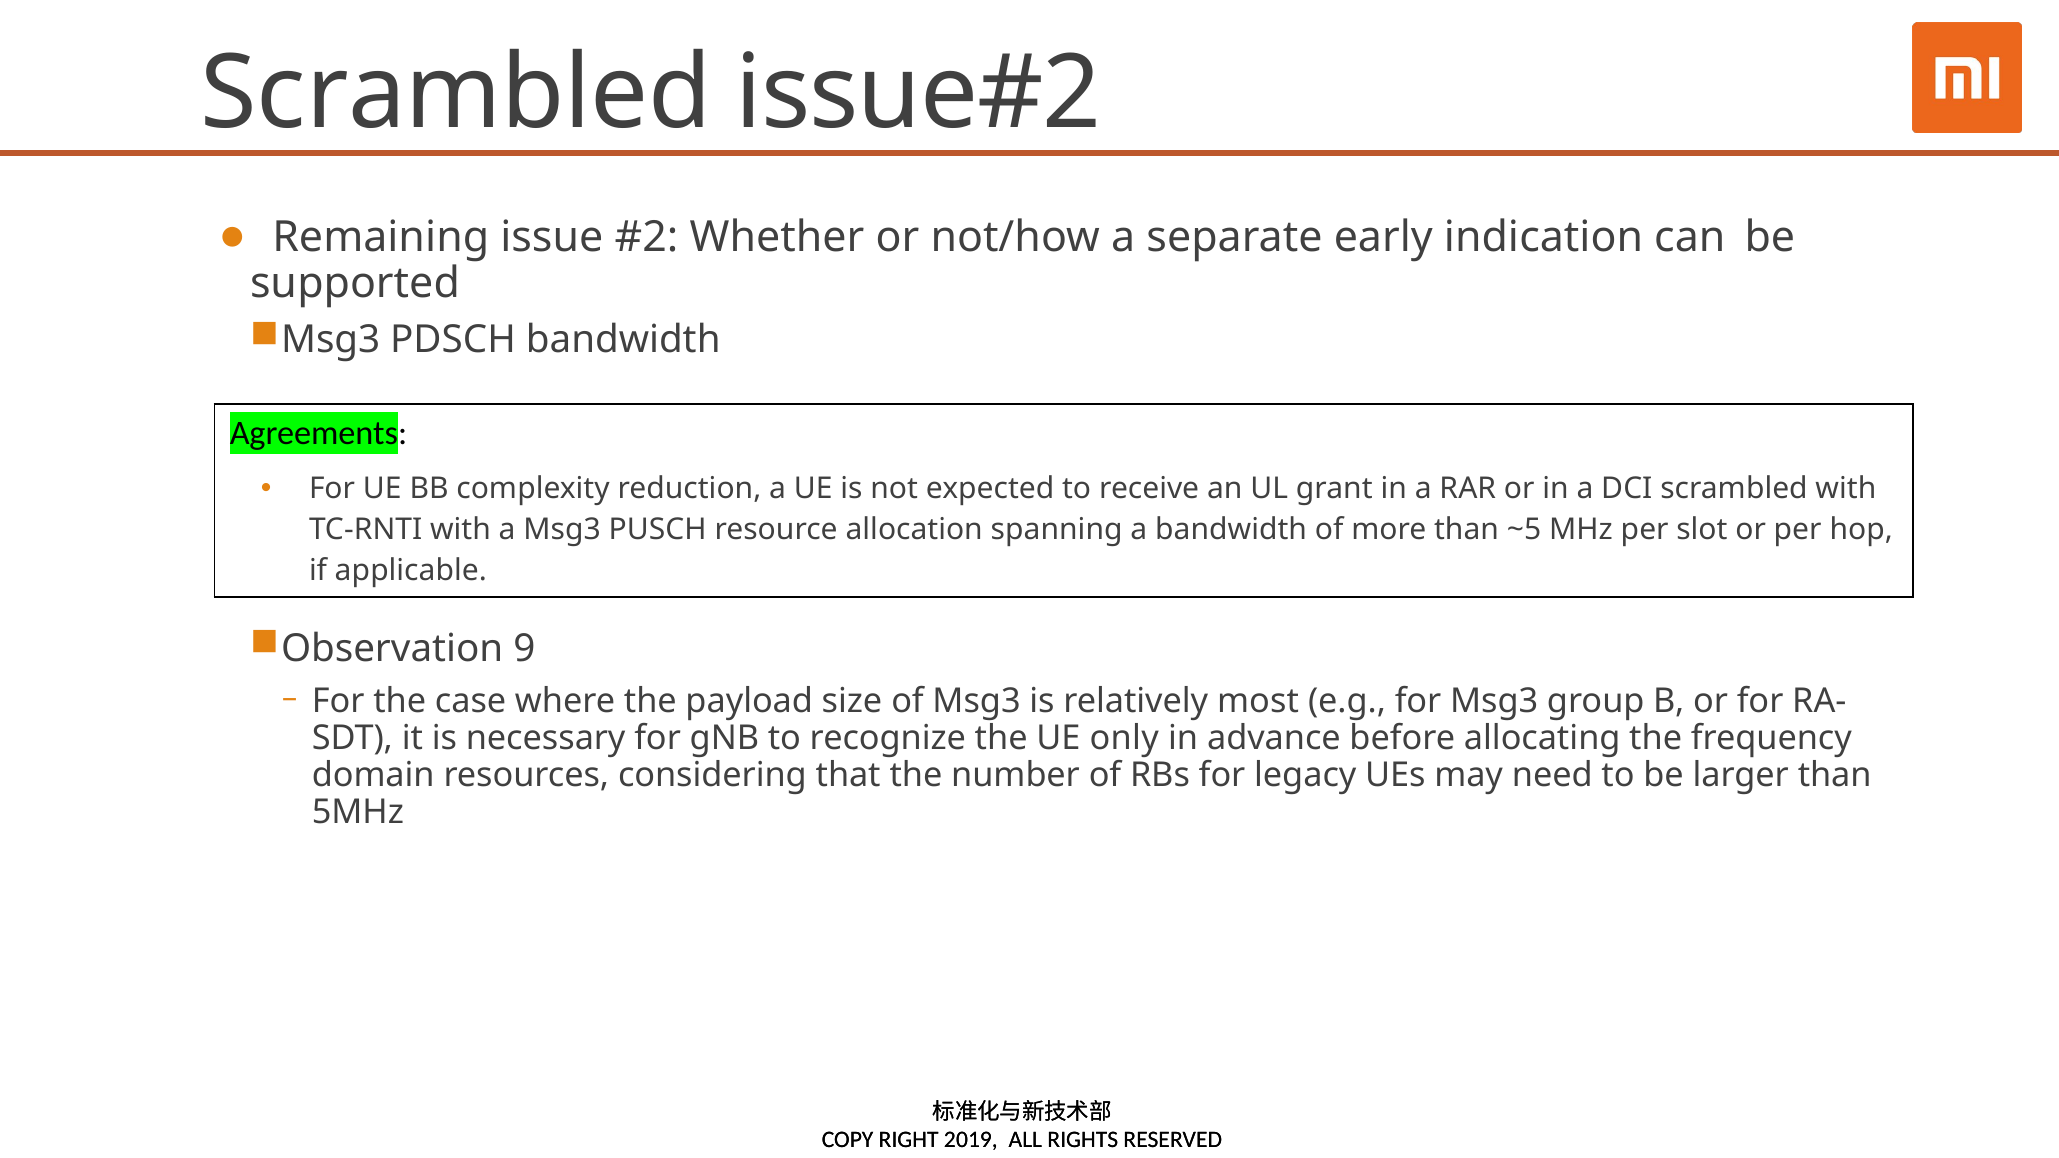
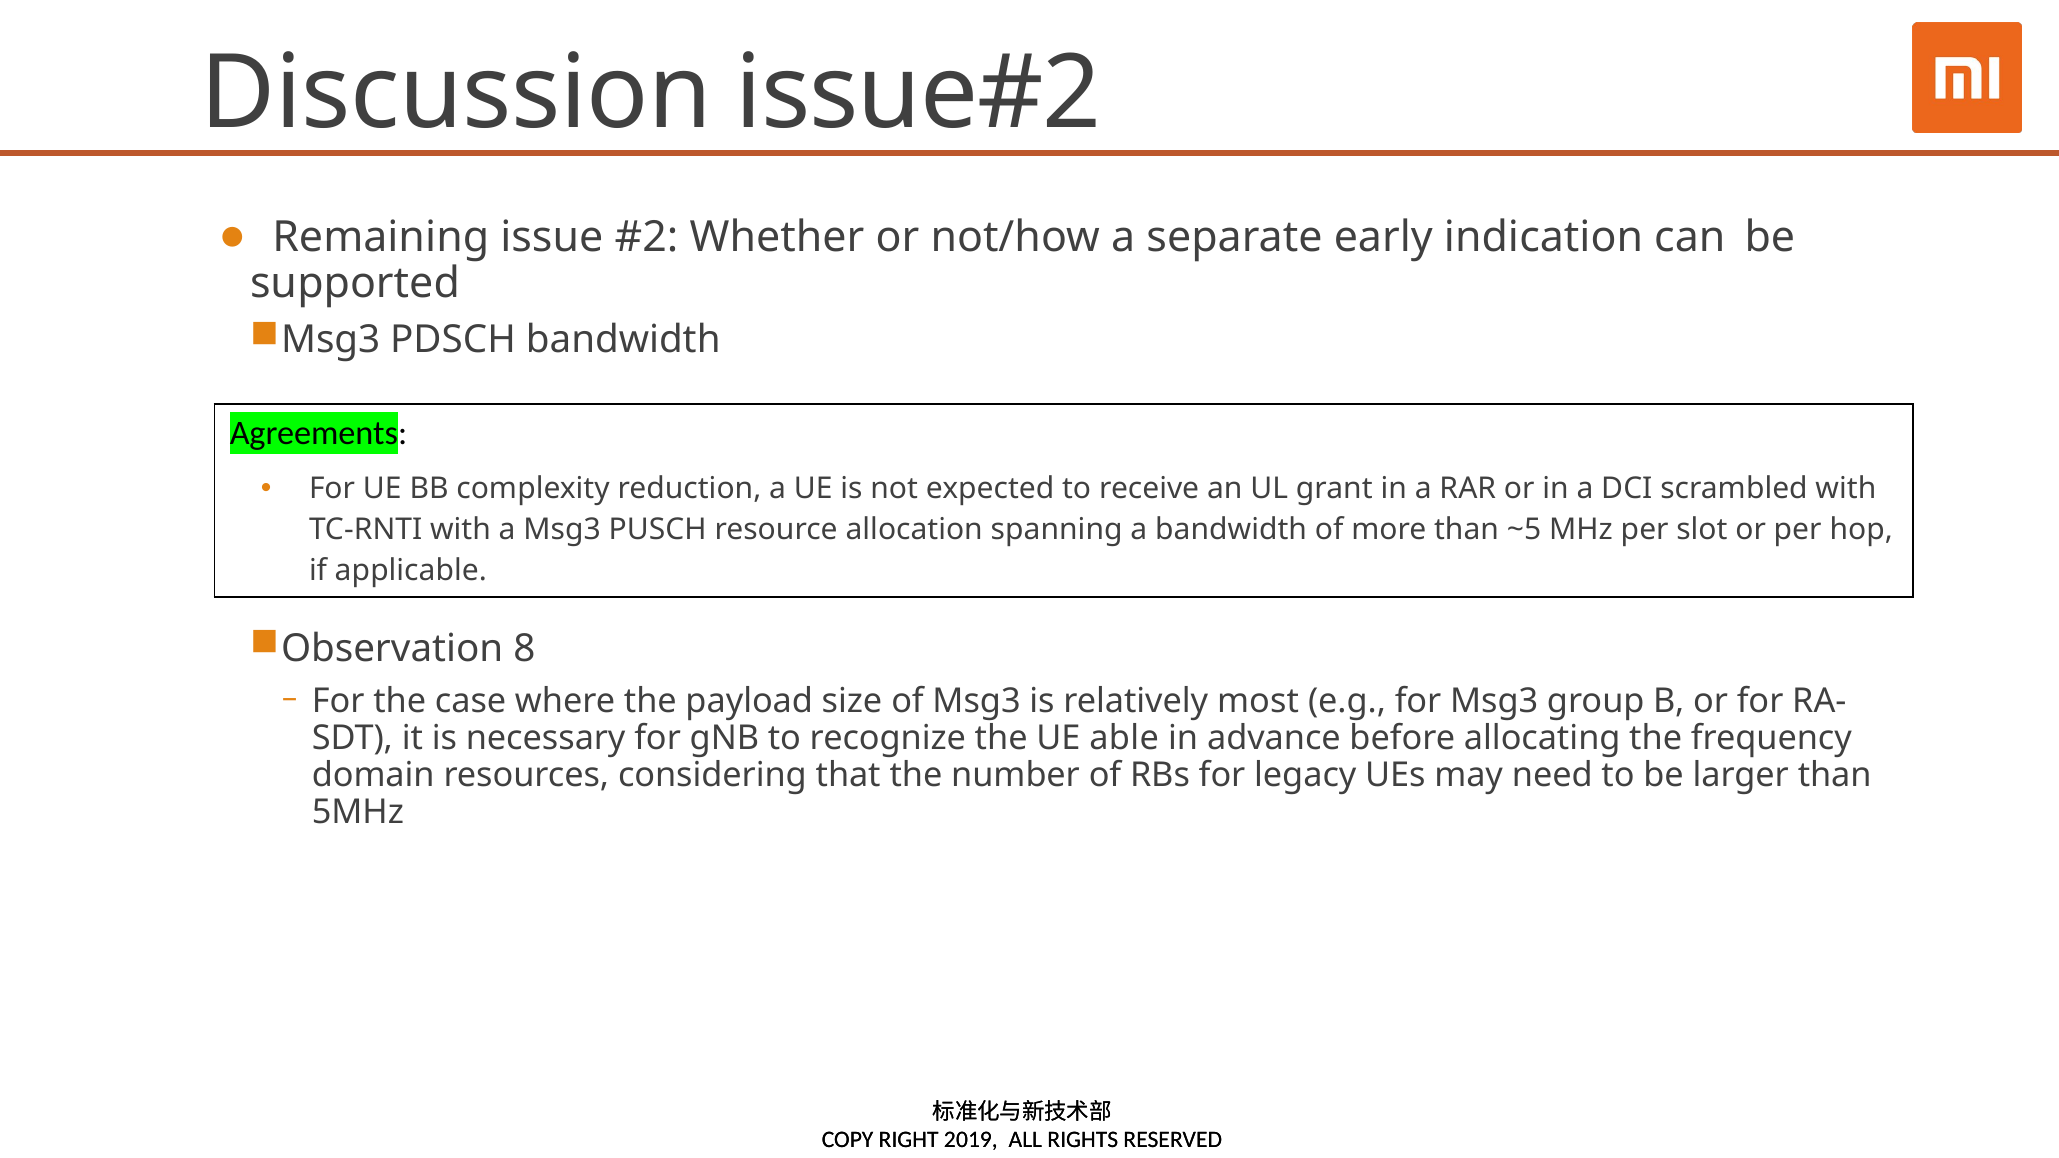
Scrambled at (456, 93): Scrambled -> Discussion
9: 9 -> 8
only: only -> able
